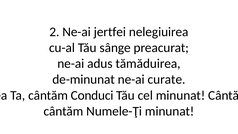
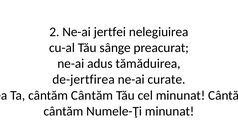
de-minunat: de-minunat -> de-jertfirea
cântăm Conduci: Conduci -> Cântăm
